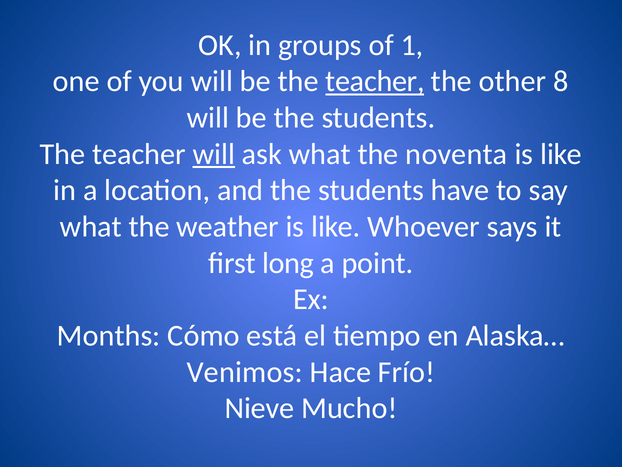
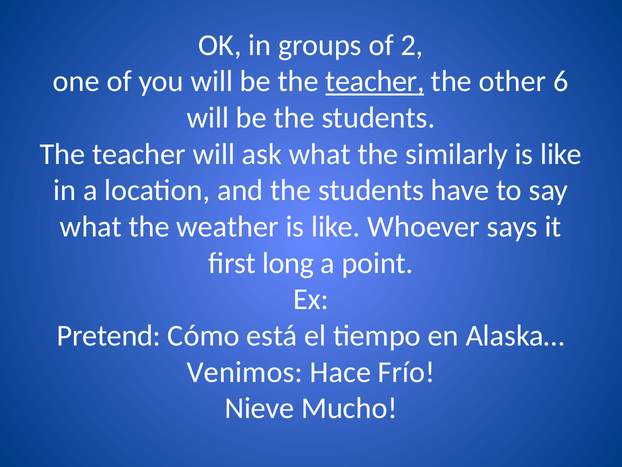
1: 1 -> 2
8: 8 -> 6
will at (214, 154) underline: present -> none
noventa: noventa -> similarly
Months: Months -> Pretend
